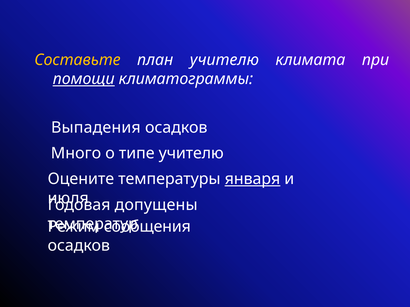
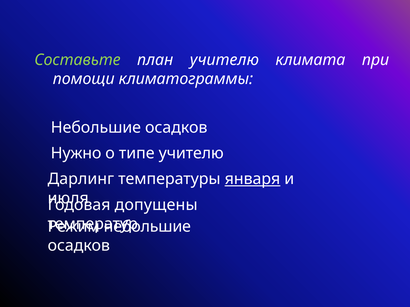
Составьте colour: yellow -> light green
помощи underline: present -> none
Выпадения at (96, 128): Выпадения -> Небольшие
Много: Много -> Нужно
Оцените: Оцените -> Дарлинг
сообщения at (147, 227): сообщения -> небольшие
